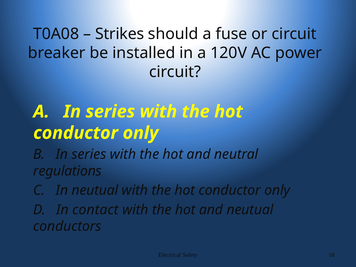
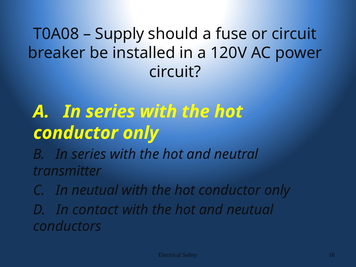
Strikes: Strikes -> Supply
regulations: regulations -> transmitter
